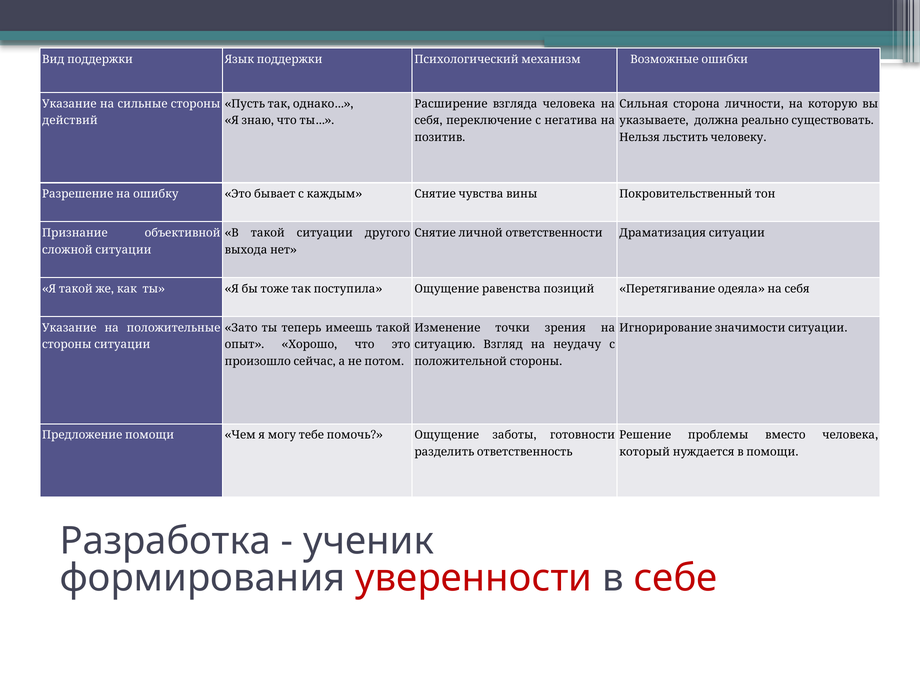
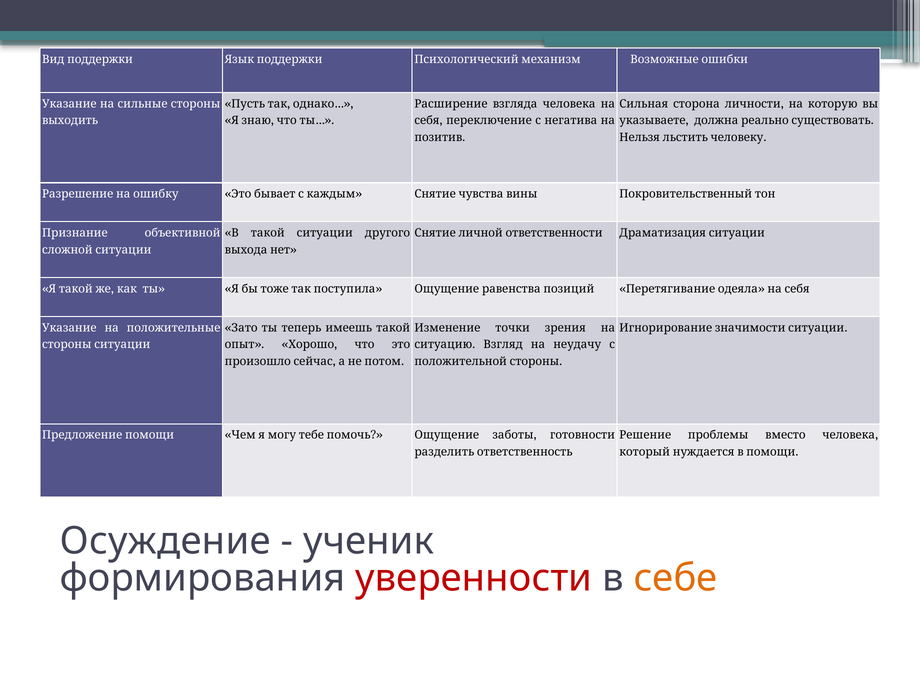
действий: действий -> выходить
Разработка: Разработка -> Осуждение
себе colour: red -> orange
